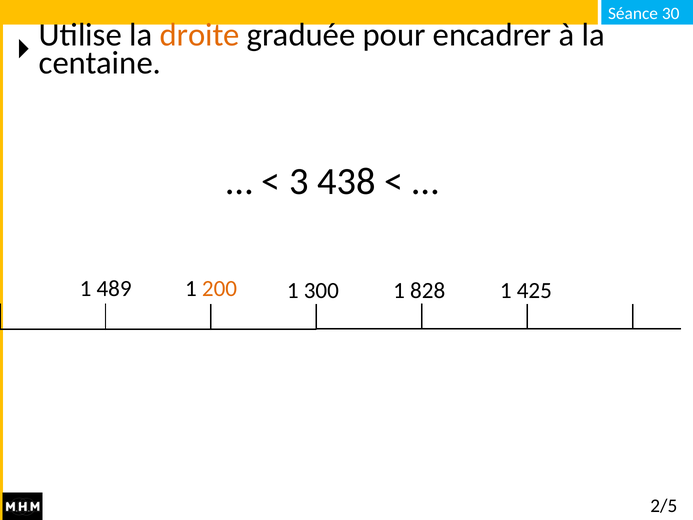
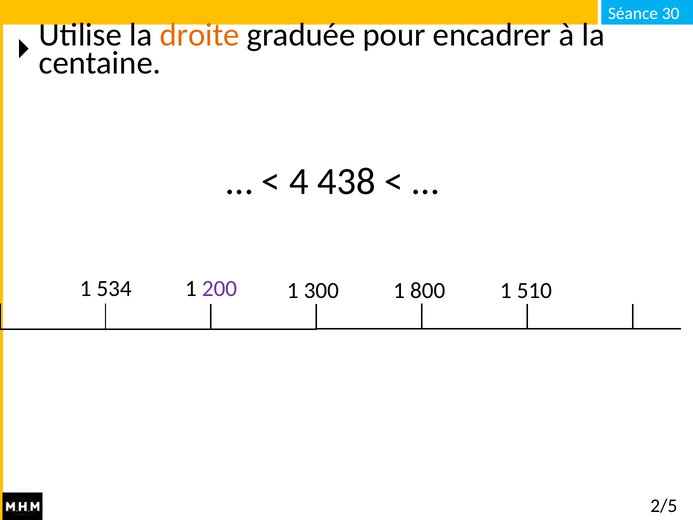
3: 3 -> 4
489: 489 -> 534
200 colour: orange -> purple
828: 828 -> 800
425: 425 -> 510
